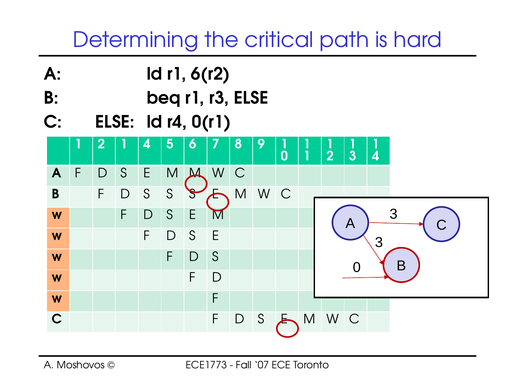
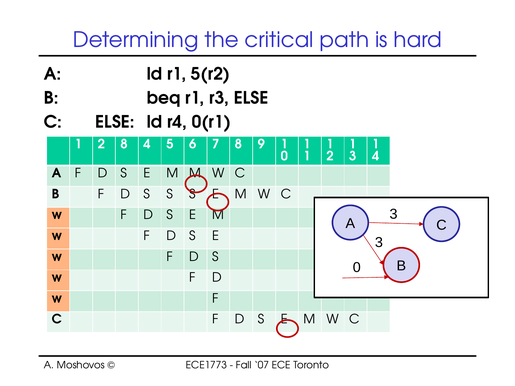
6(r2: 6(r2 -> 5(r2
1 at (124, 144): 1 -> 8
